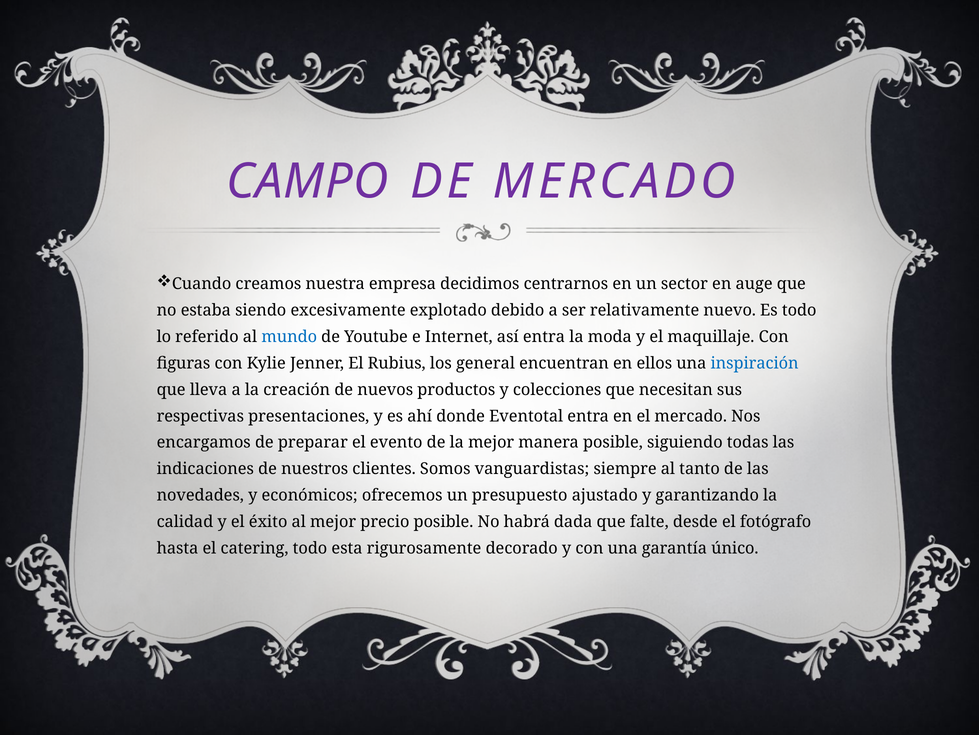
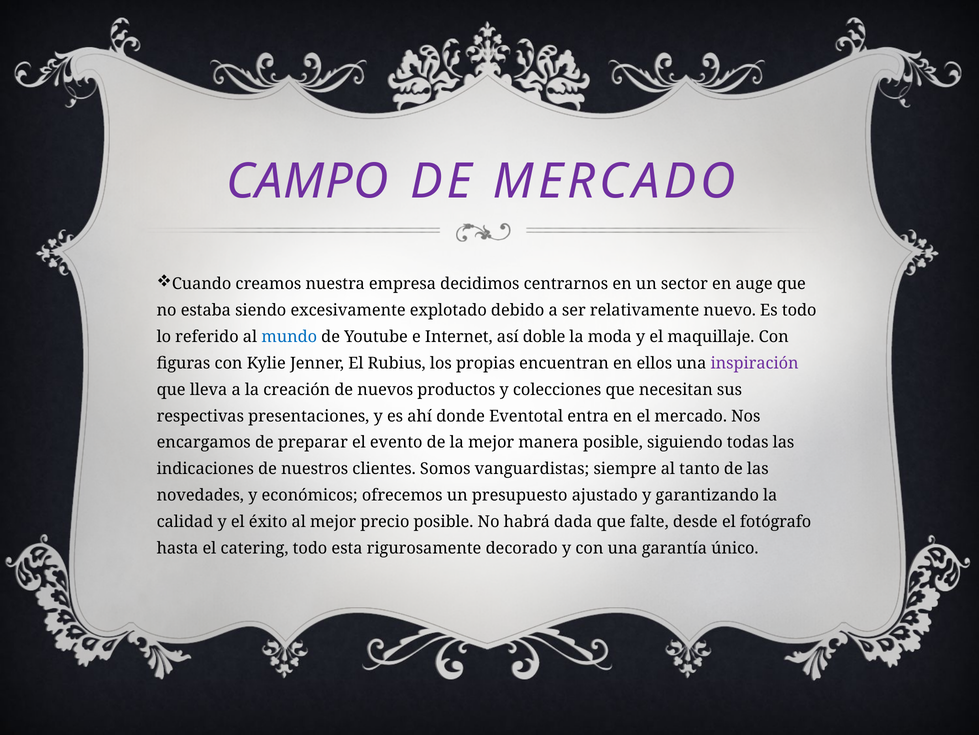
así entra: entra -> doble
general: general -> propias
inspiración colour: blue -> purple
